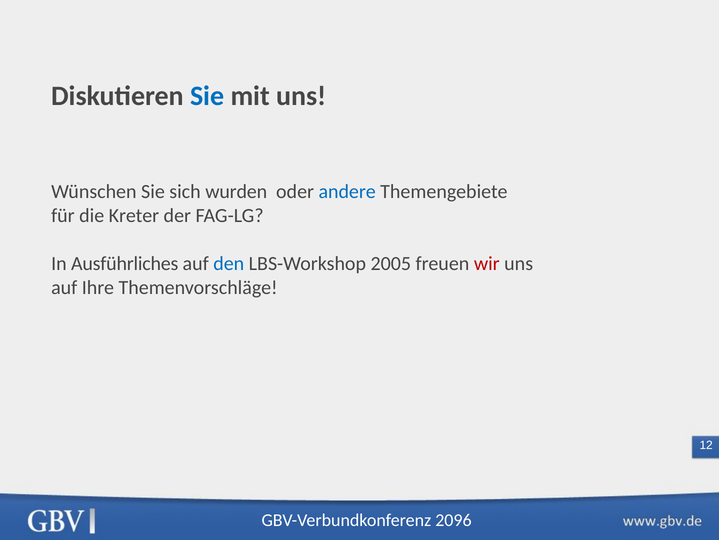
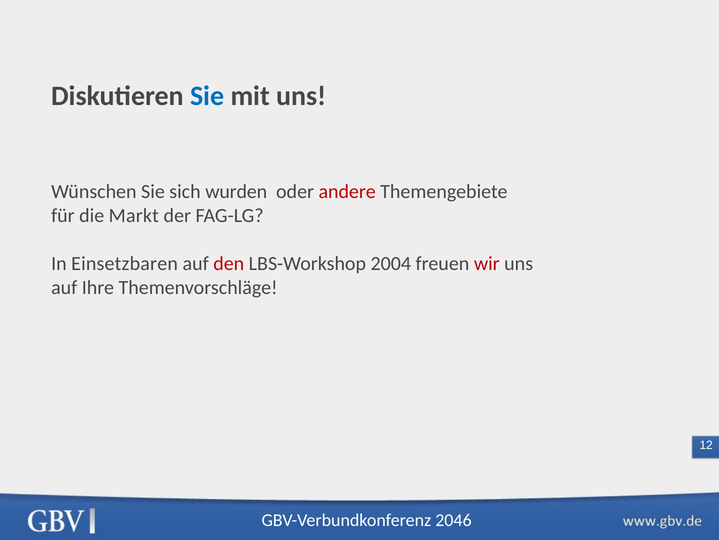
andere colour: blue -> red
Kreter: Kreter -> Markt
Ausführliches: Ausführliches -> Einsetzbaren
den colour: blue -> red
2005: 2005 -> 2004
2096: 2096 -> 2046
